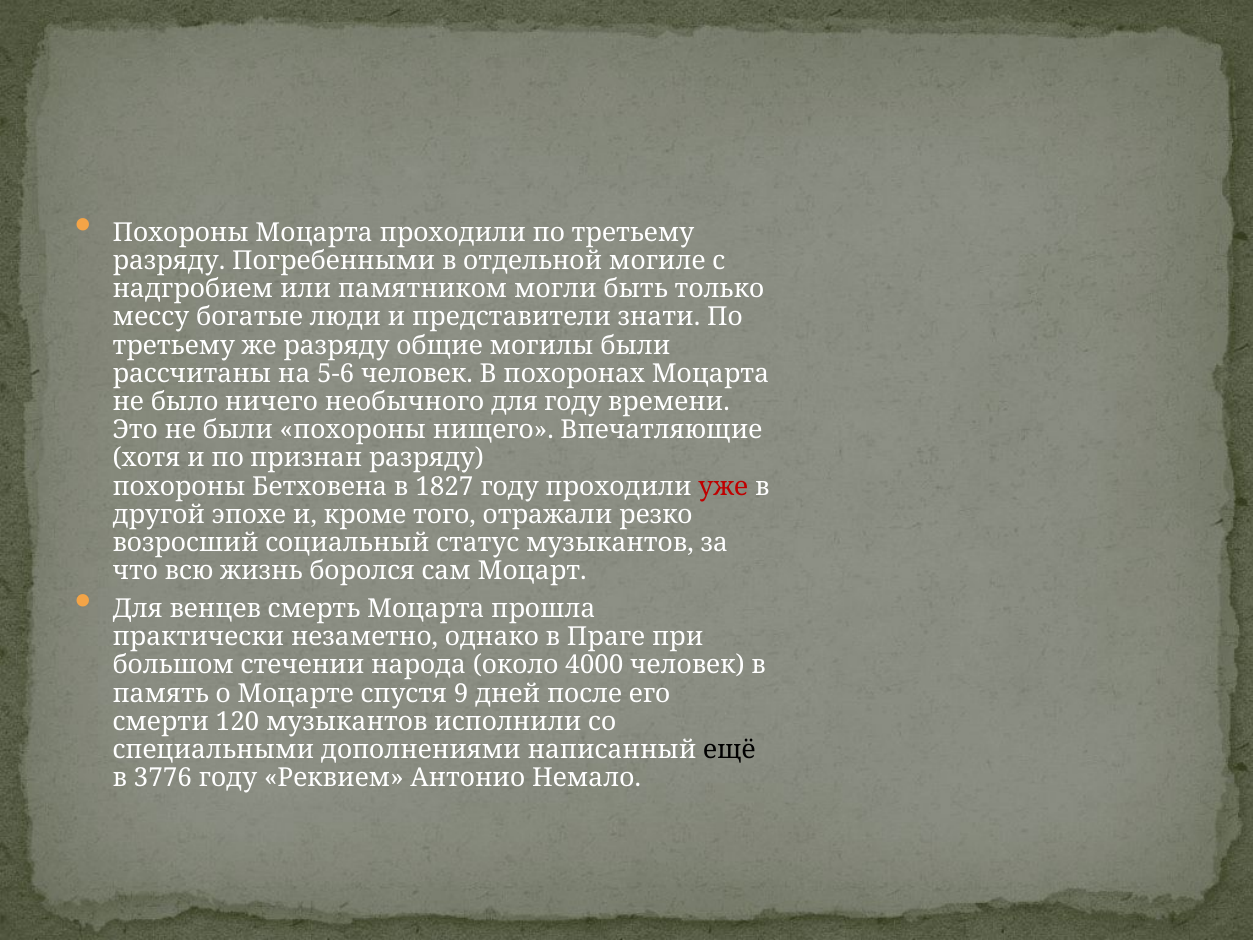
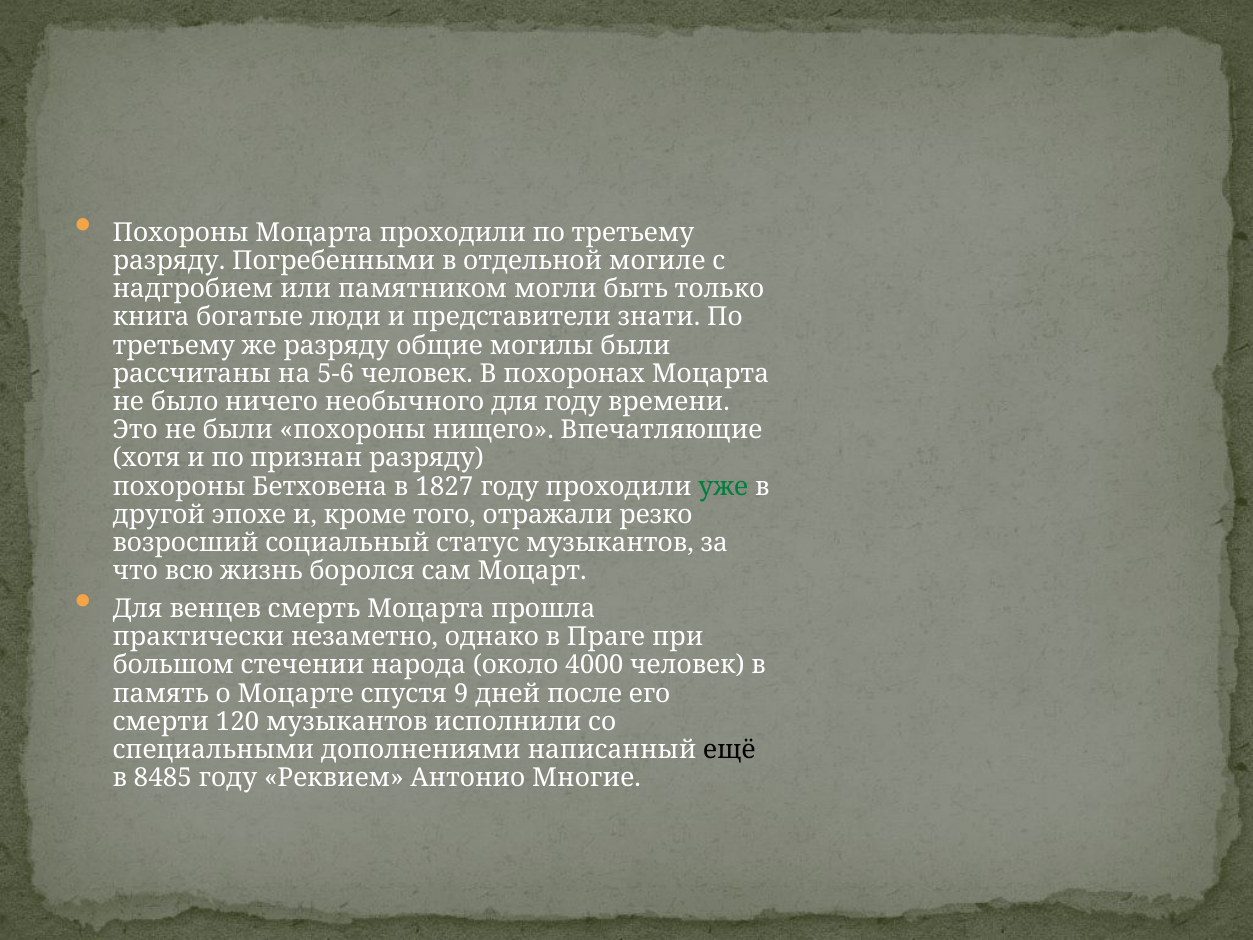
мессу: мессу -> книга
уже colour: red -> green
3776: 3776 -> 8485
Немало: Немало -> Многие
